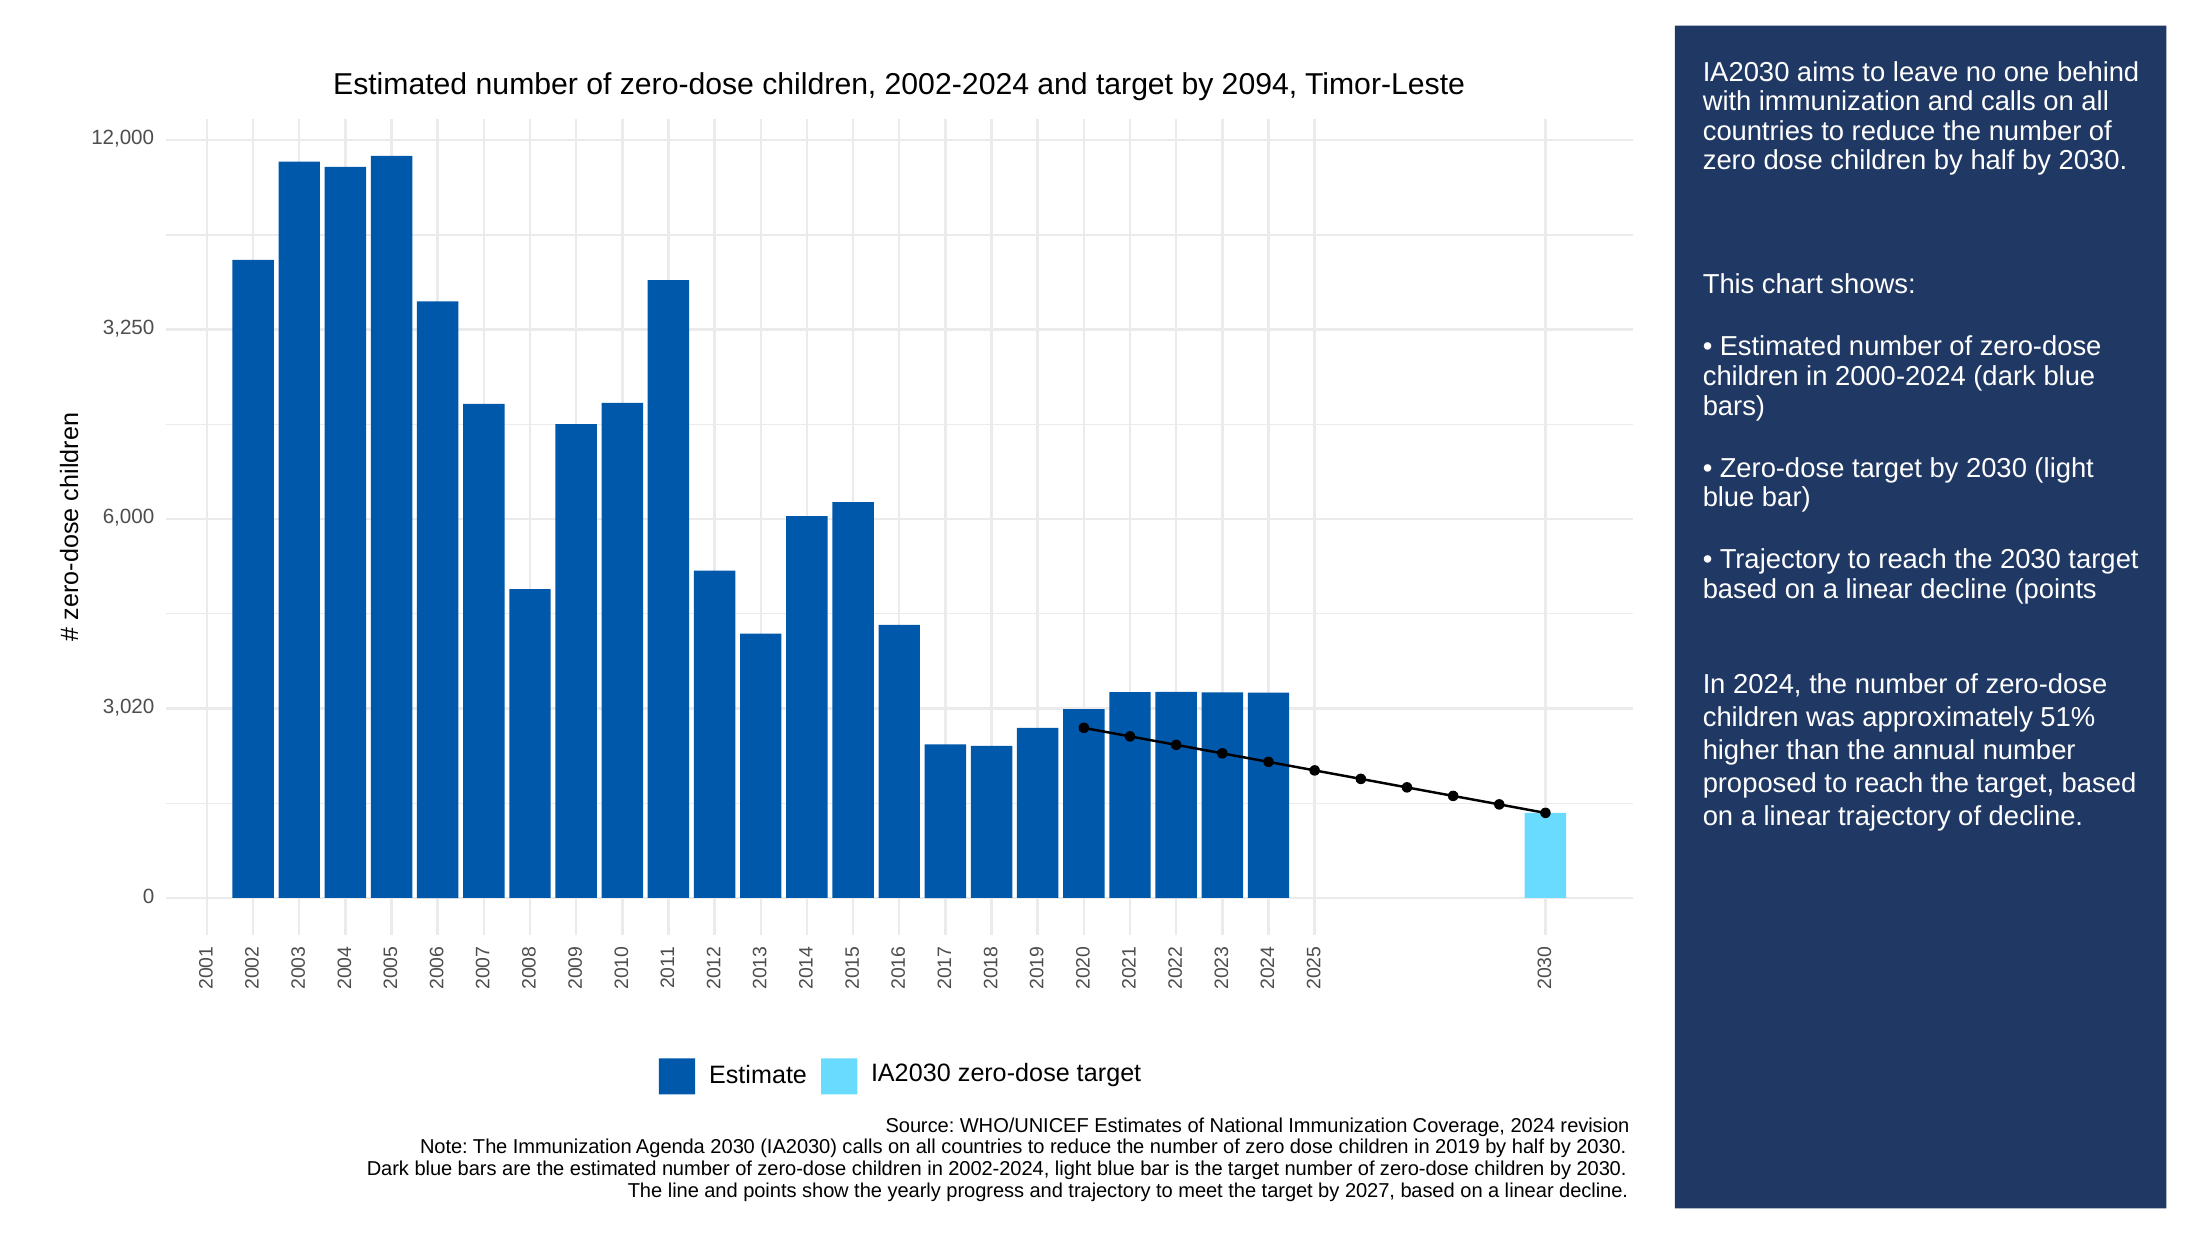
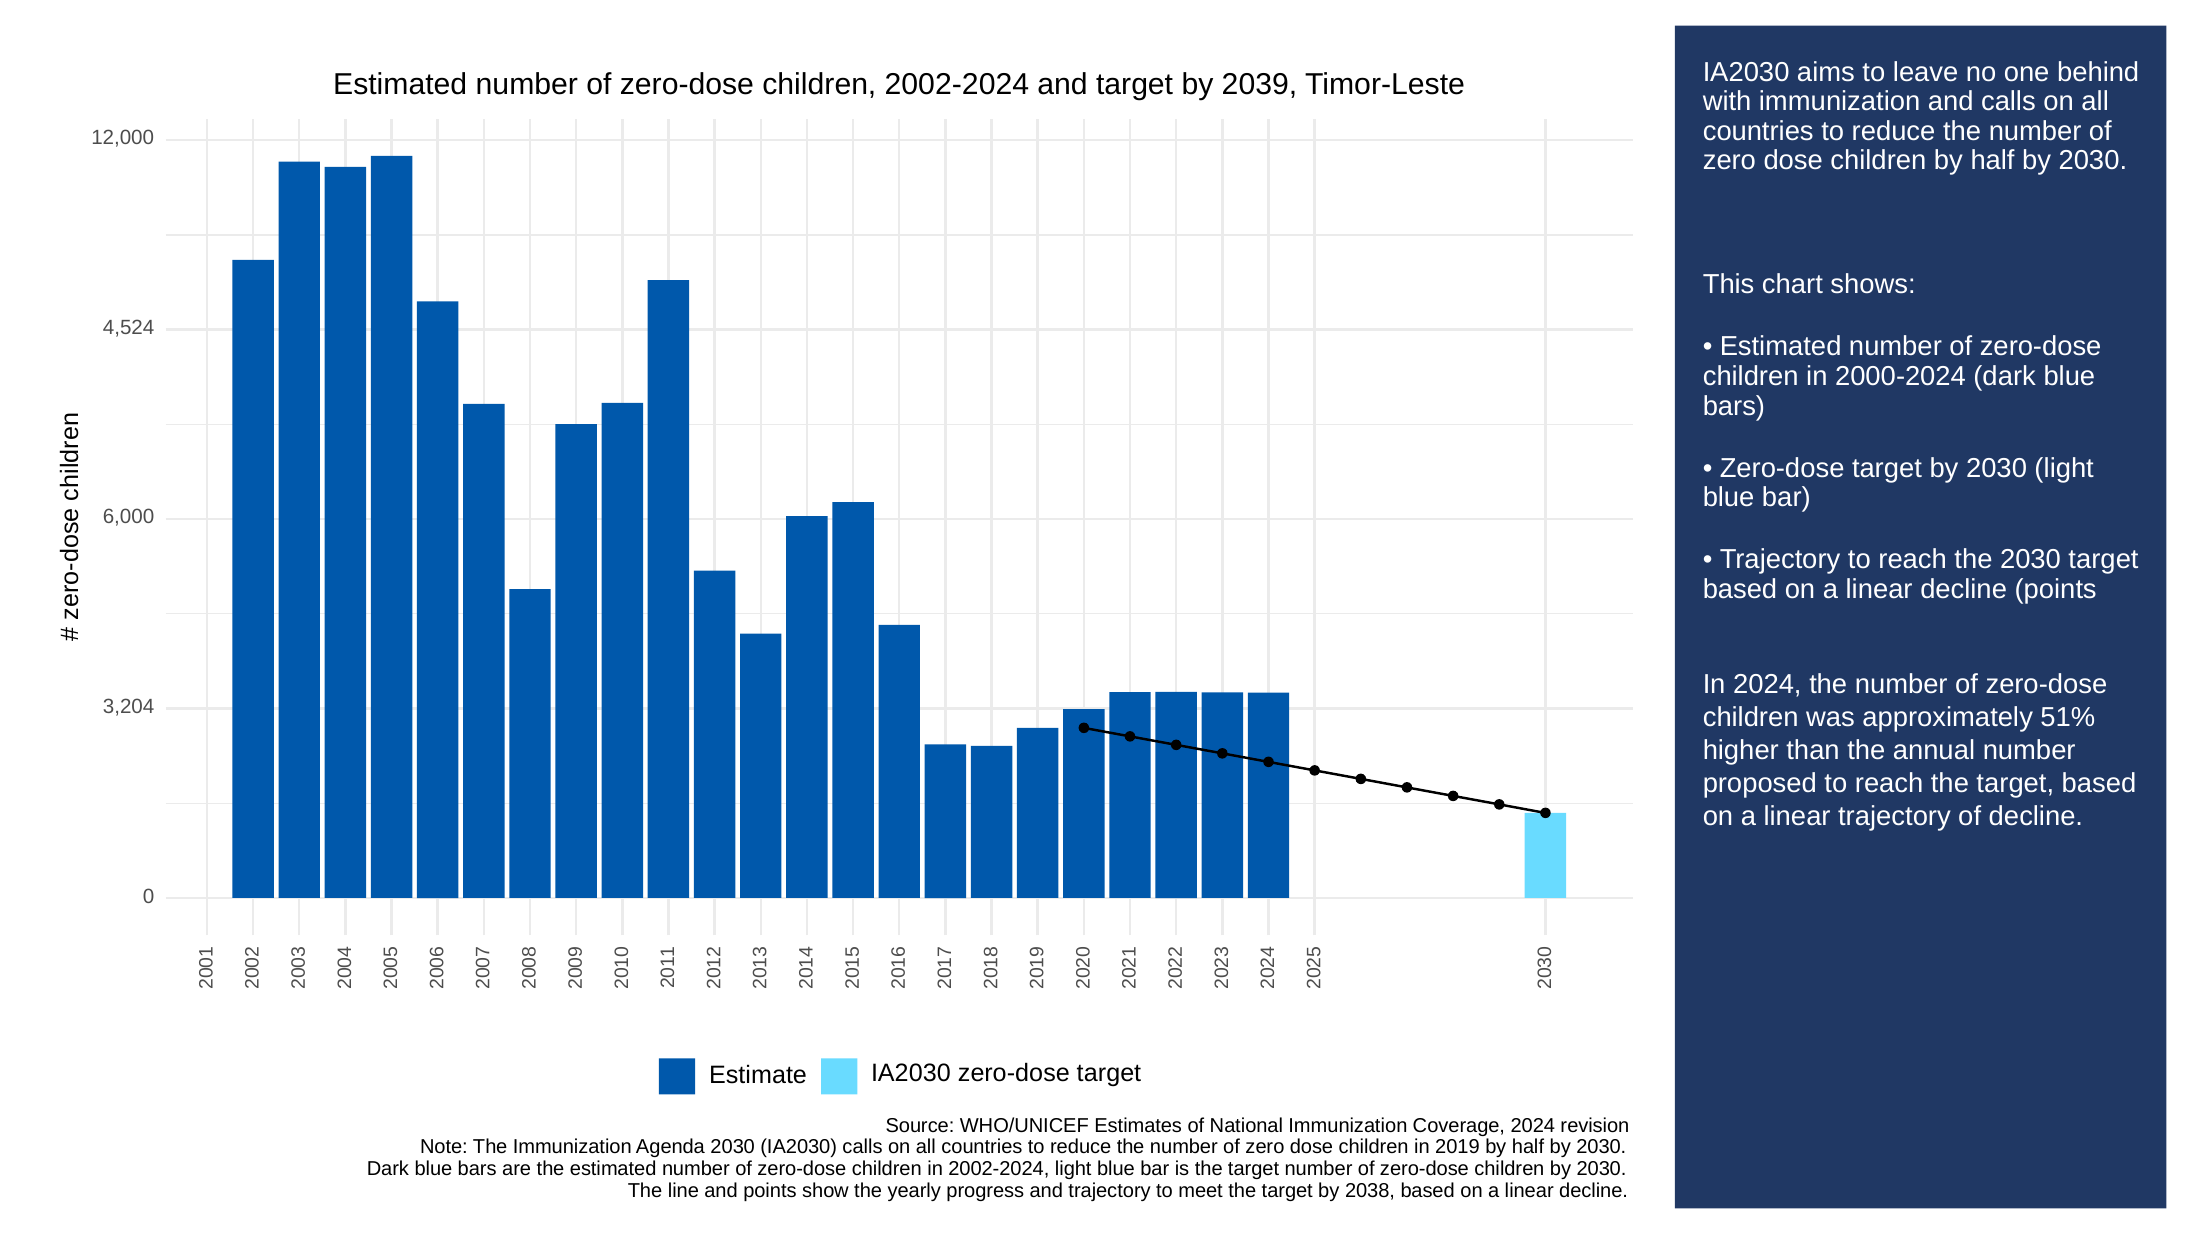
2094: 2094 -> 2039
3,250: 3,250 -> 4,524
3,020: 3,020 -> 3,204
2027: 2027 -> 2038
